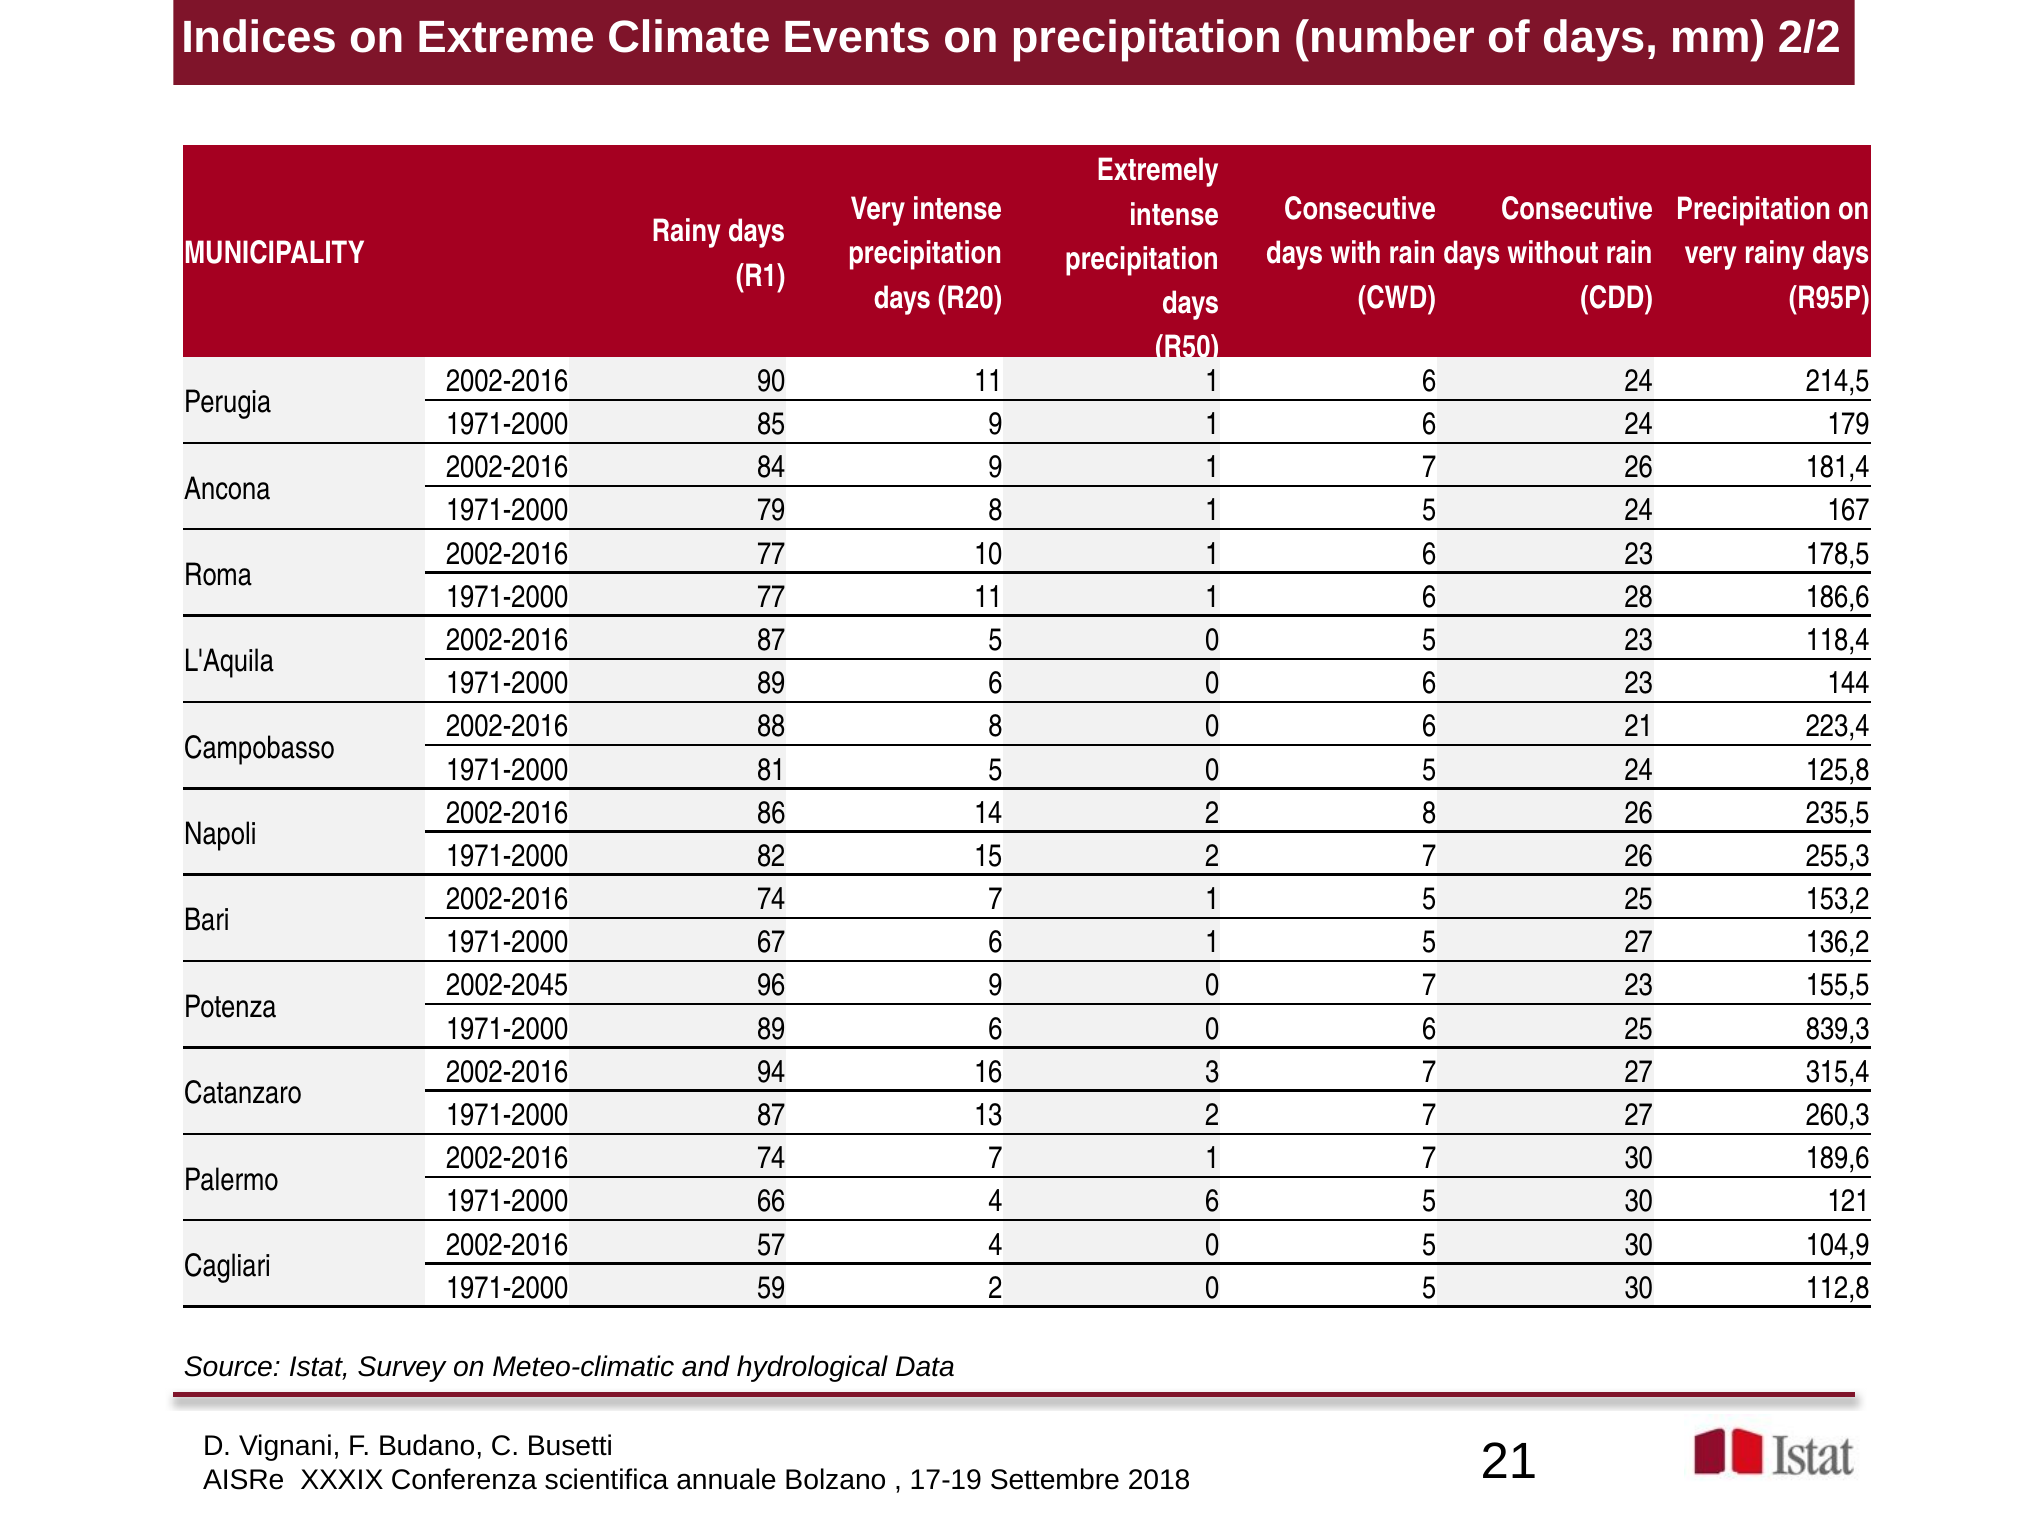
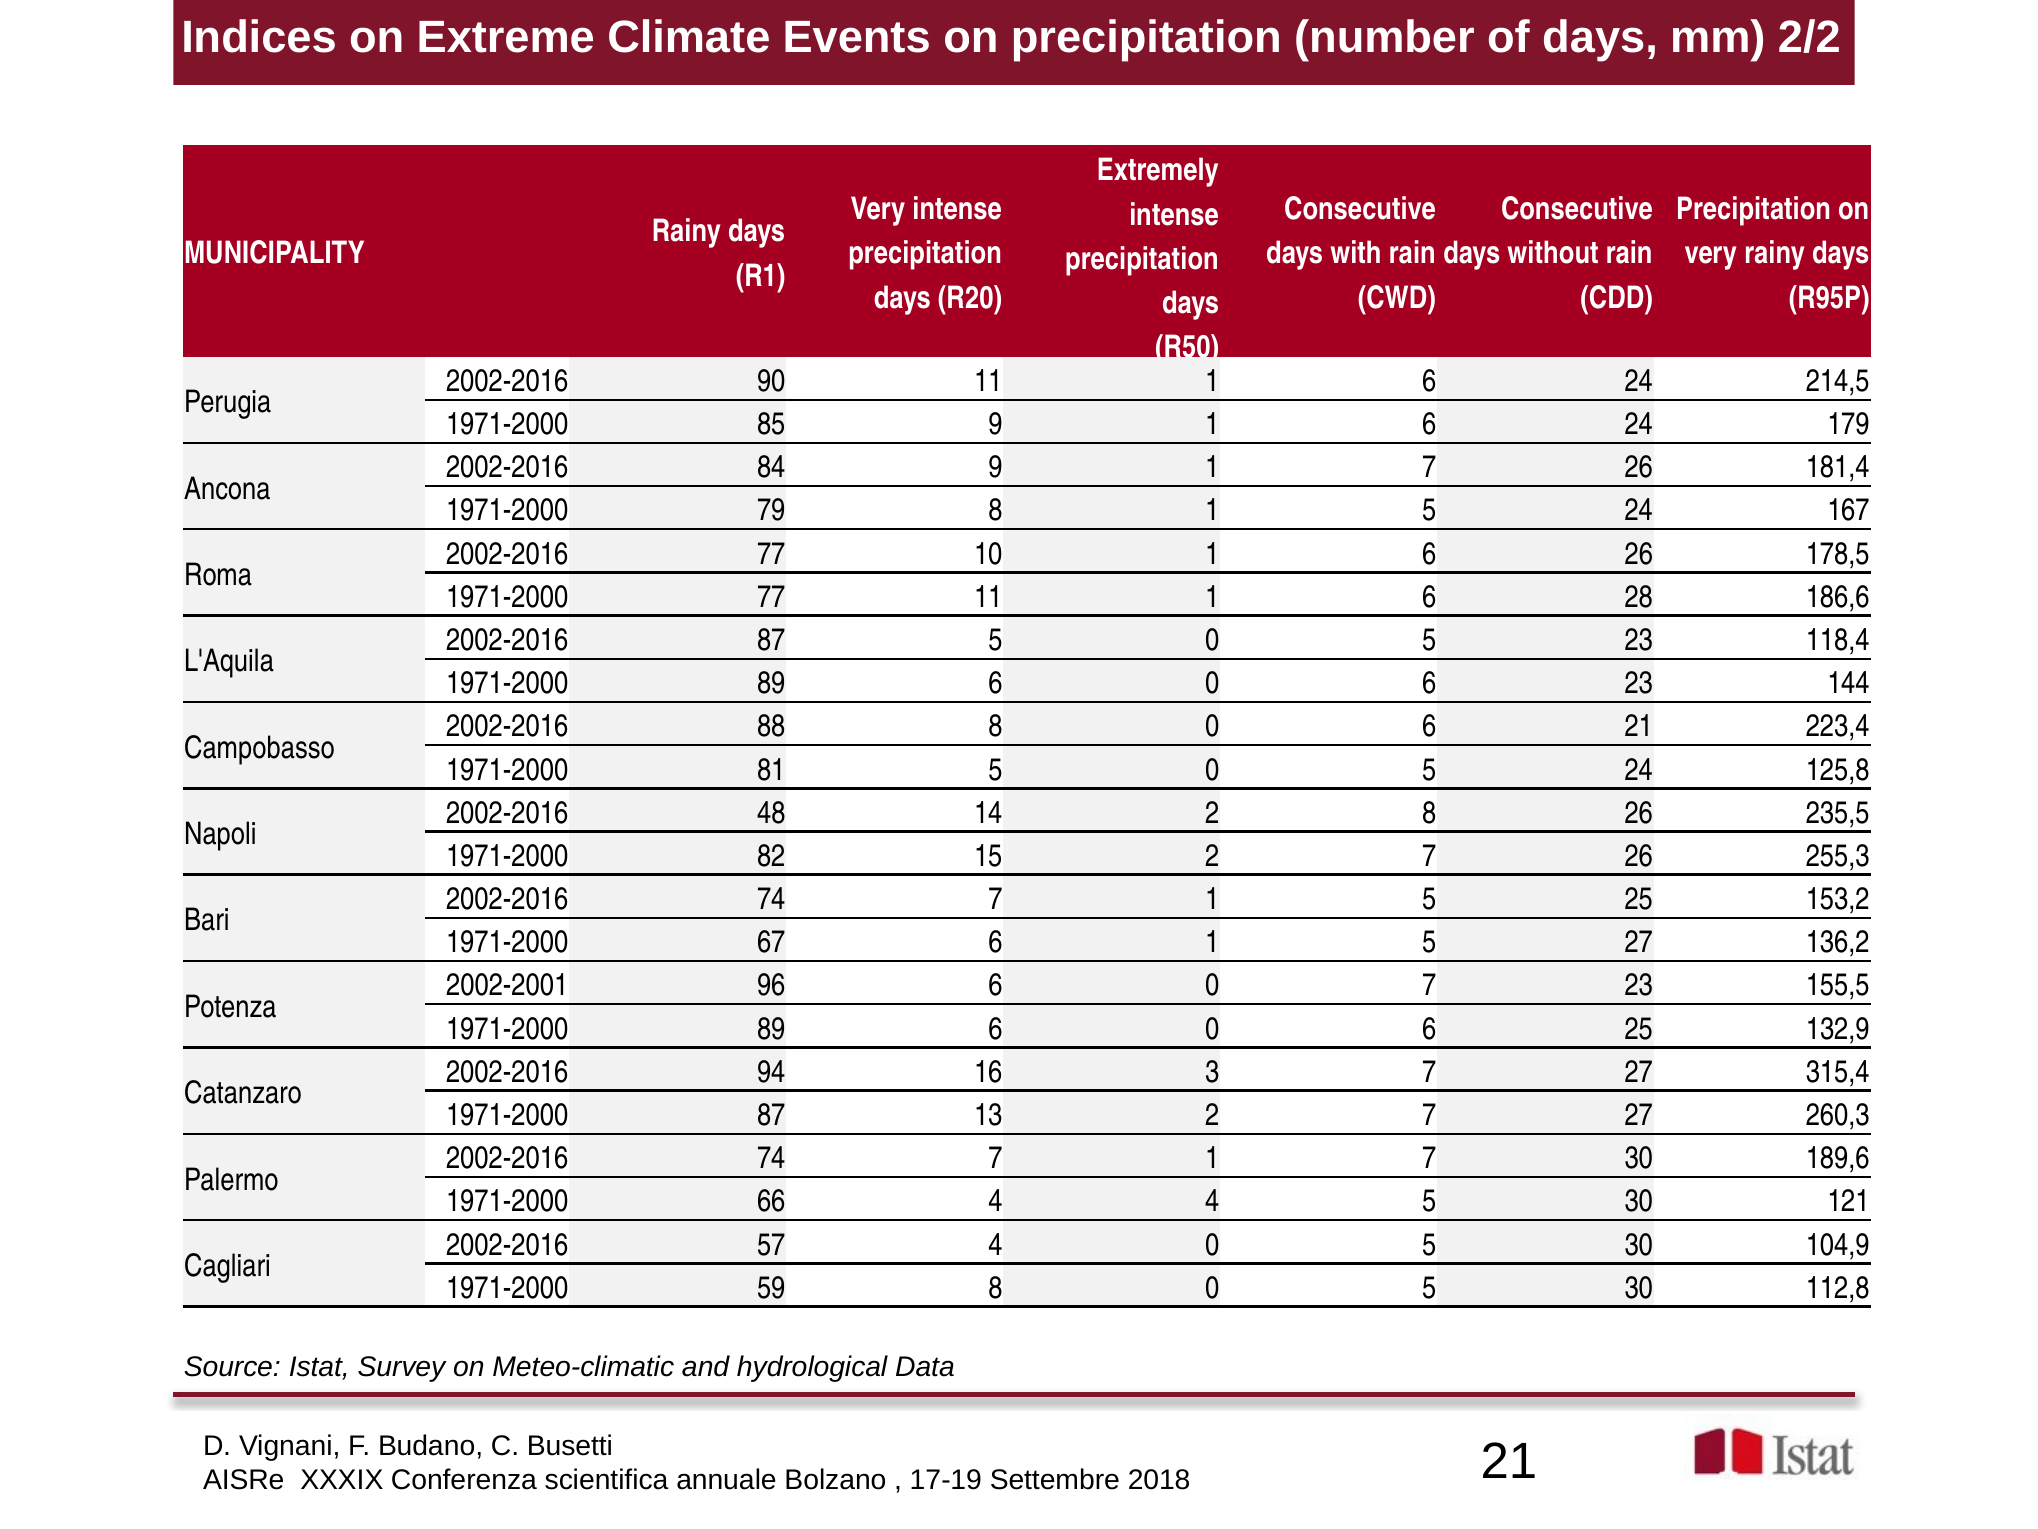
1 6 23: 23 -> 26
86: 86 -> 48
2002-2045: 2002-2045 -> 2002-2001
96 9: 9 -> 6
839,3: 839,3 -> 132,9
4 6: 6 -> 4
59 2: 2 -> 8
